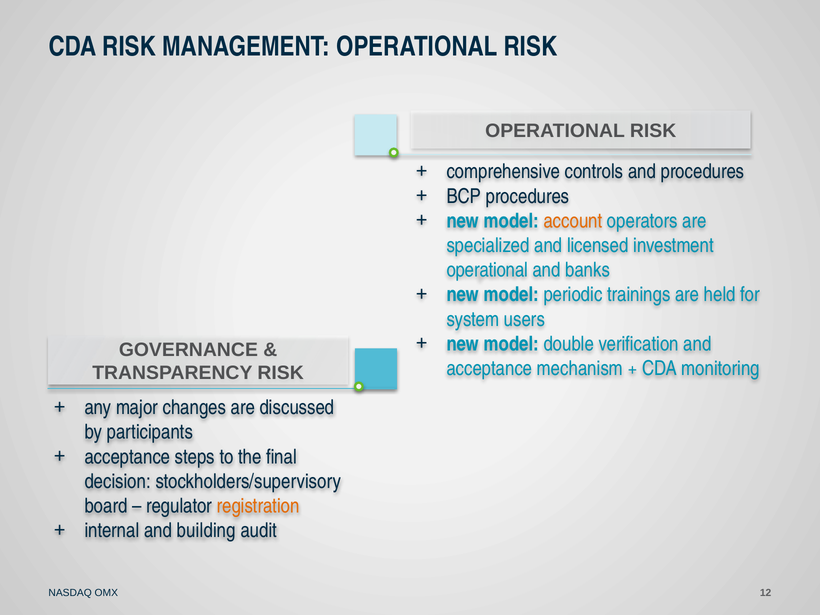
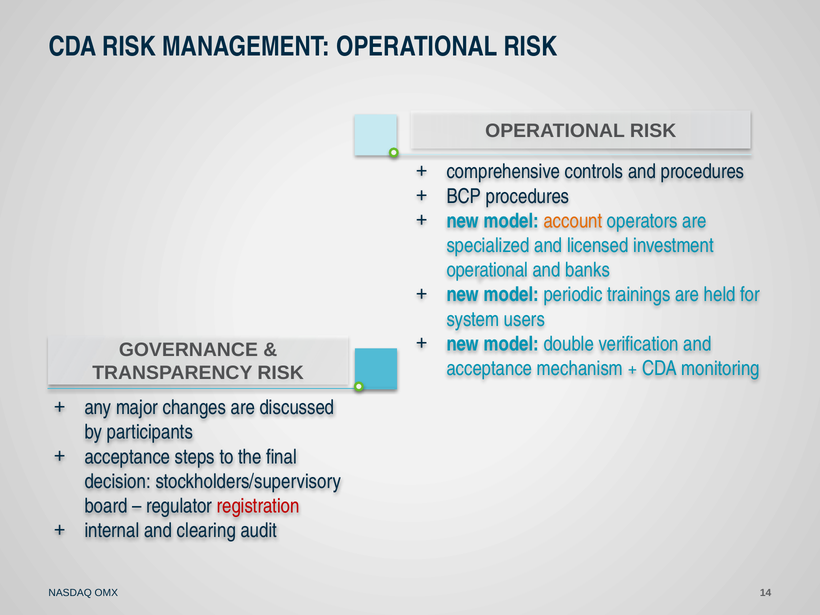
registration colour: orange -> red
building: building -> clearing
12: 12 -> 14
